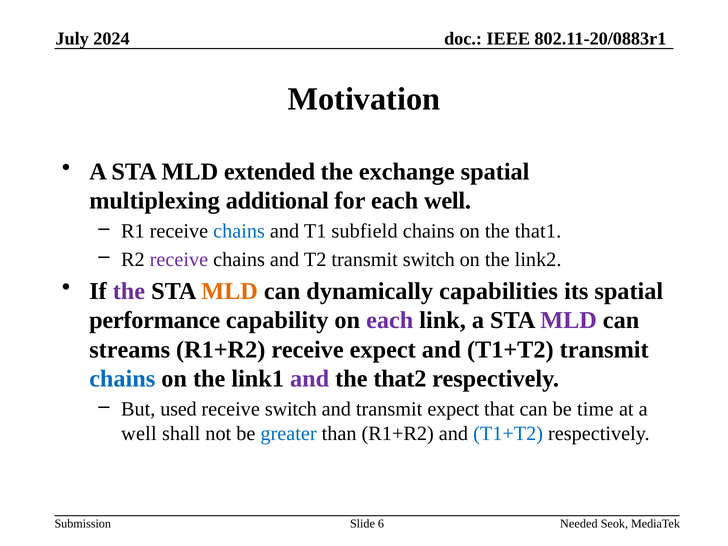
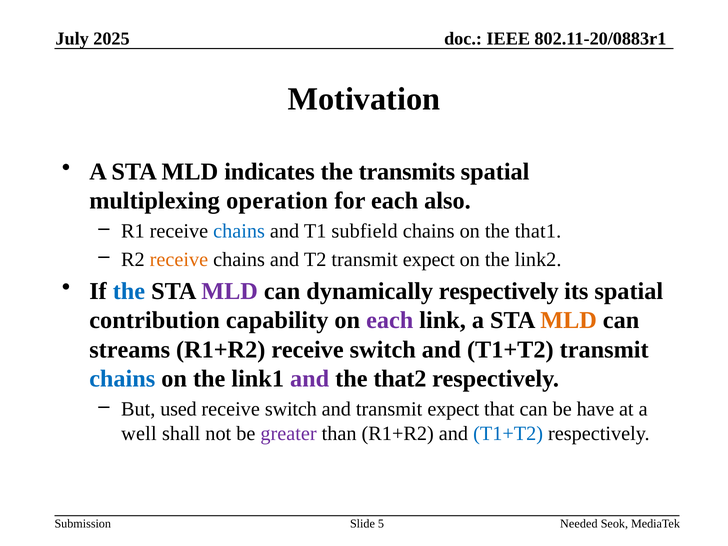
2024: 2024 -> 2025
extended: extended -> indicates
exchange: exchange -> transmits
additional: additional -> operation
each well: well -> also
receive at (179, 260) colour: purple -> orange
T2 transmit switch: switch -> expect
the at (129, 291) colour: purple -> blue
MLD at (230, 291) colour: orange -> purple
dynamically capabilities: capabilities -> respectively
performance: performance -> contribution
MLD at (569, 320) colour: purple -> orange
R1+R2 receive expect: expect -> switch
time: time -> have
greater colour: blue -> purple
6: 6 -> 5
